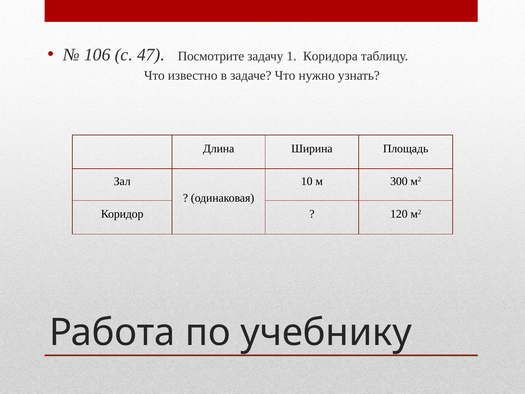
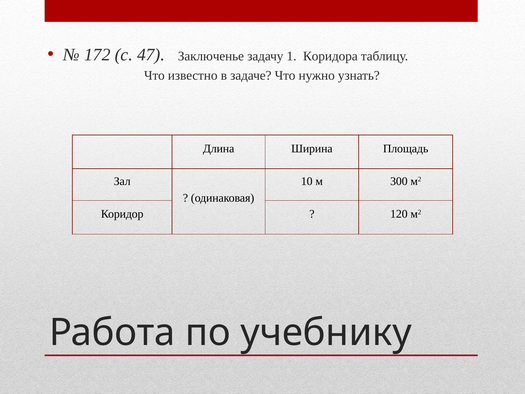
106: 106 -> 172
Посмотрите: Посмотрите -> Заключенье
